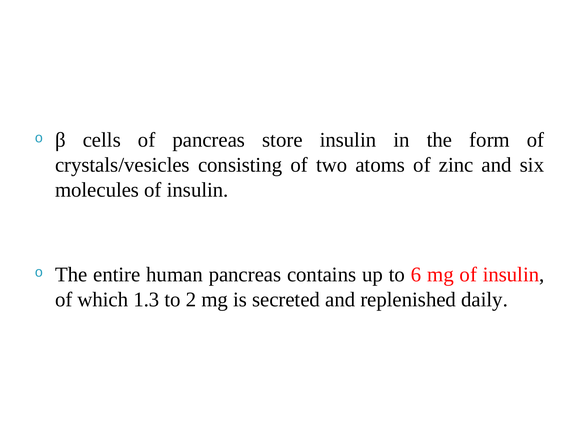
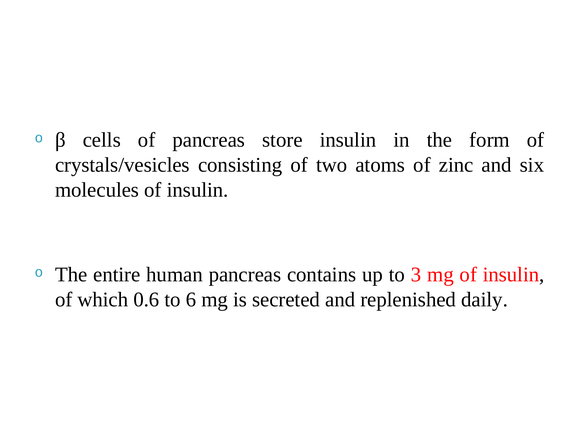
6: 6 -> 3
1.3: 1.3 -> 0.6
2: 2 -> 6
